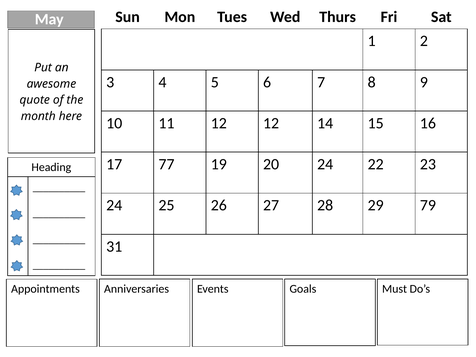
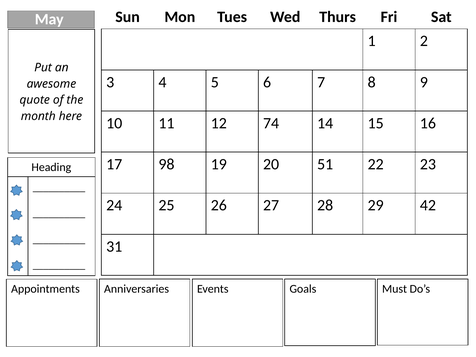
12 12: 12 -> 74
77: 77 -> 98
20 24: 24 -> 51
79: 79 -> 42
